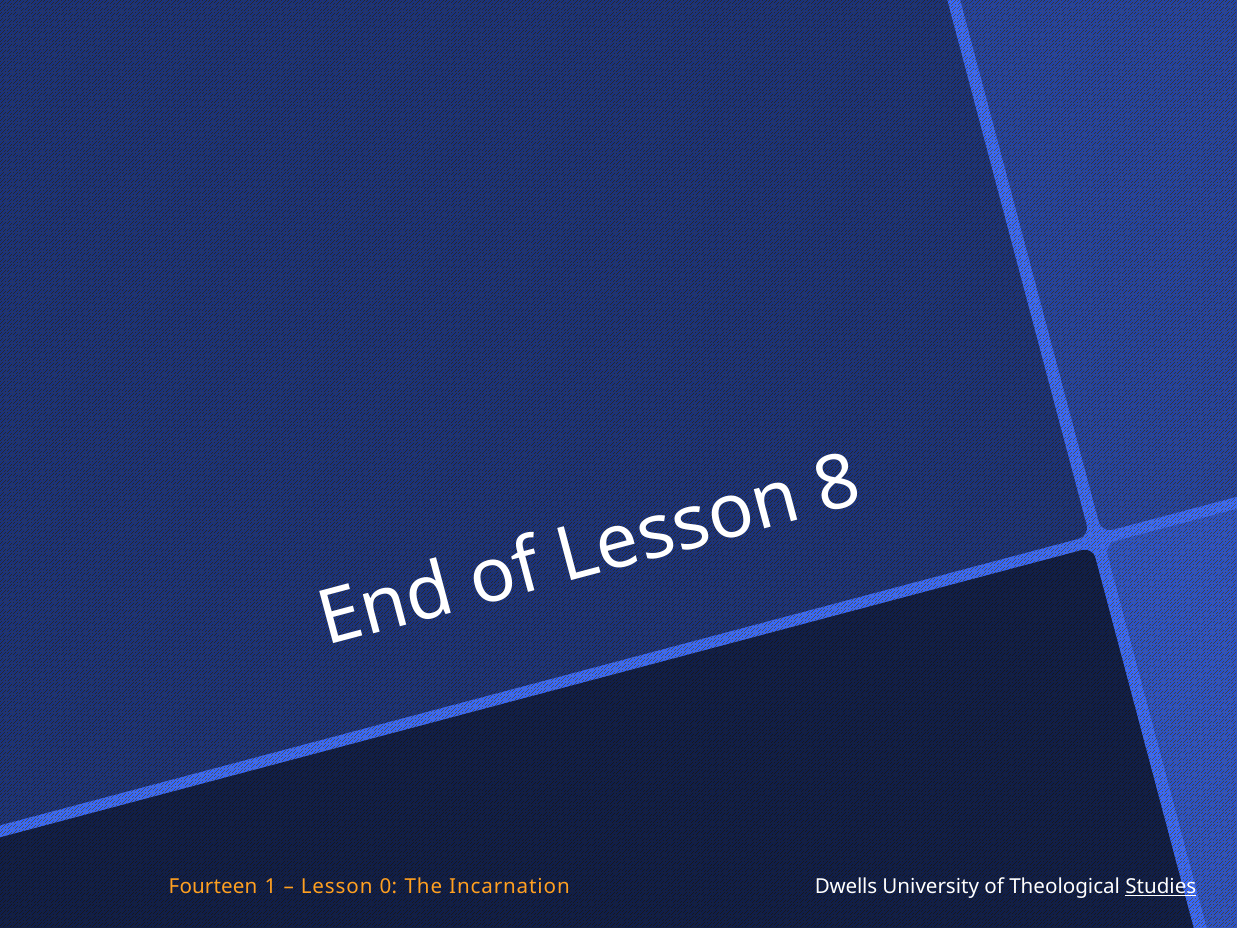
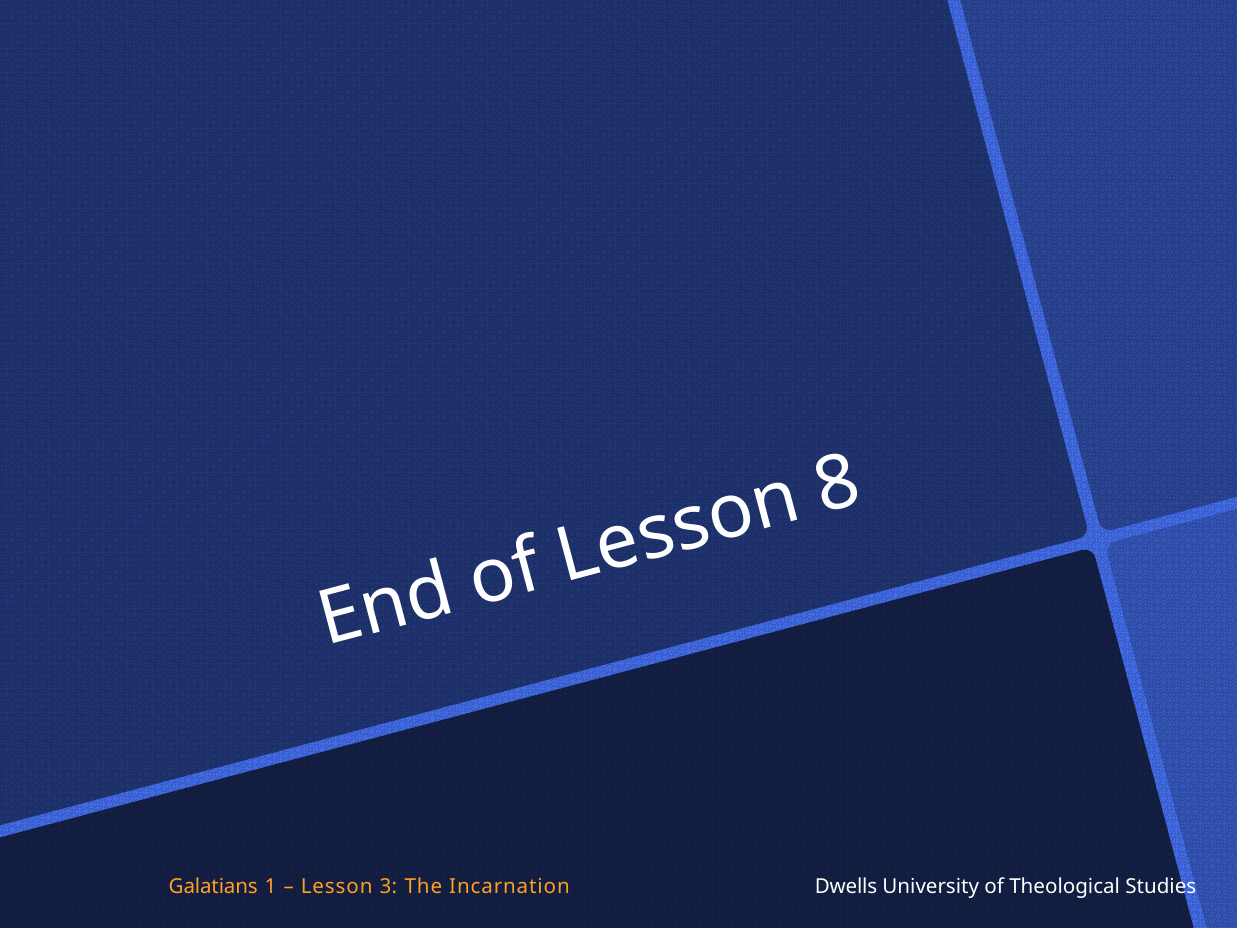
Fourteen: Fourteen -> Galatians
0: 0 -> 3
Studies underline: present -> none
